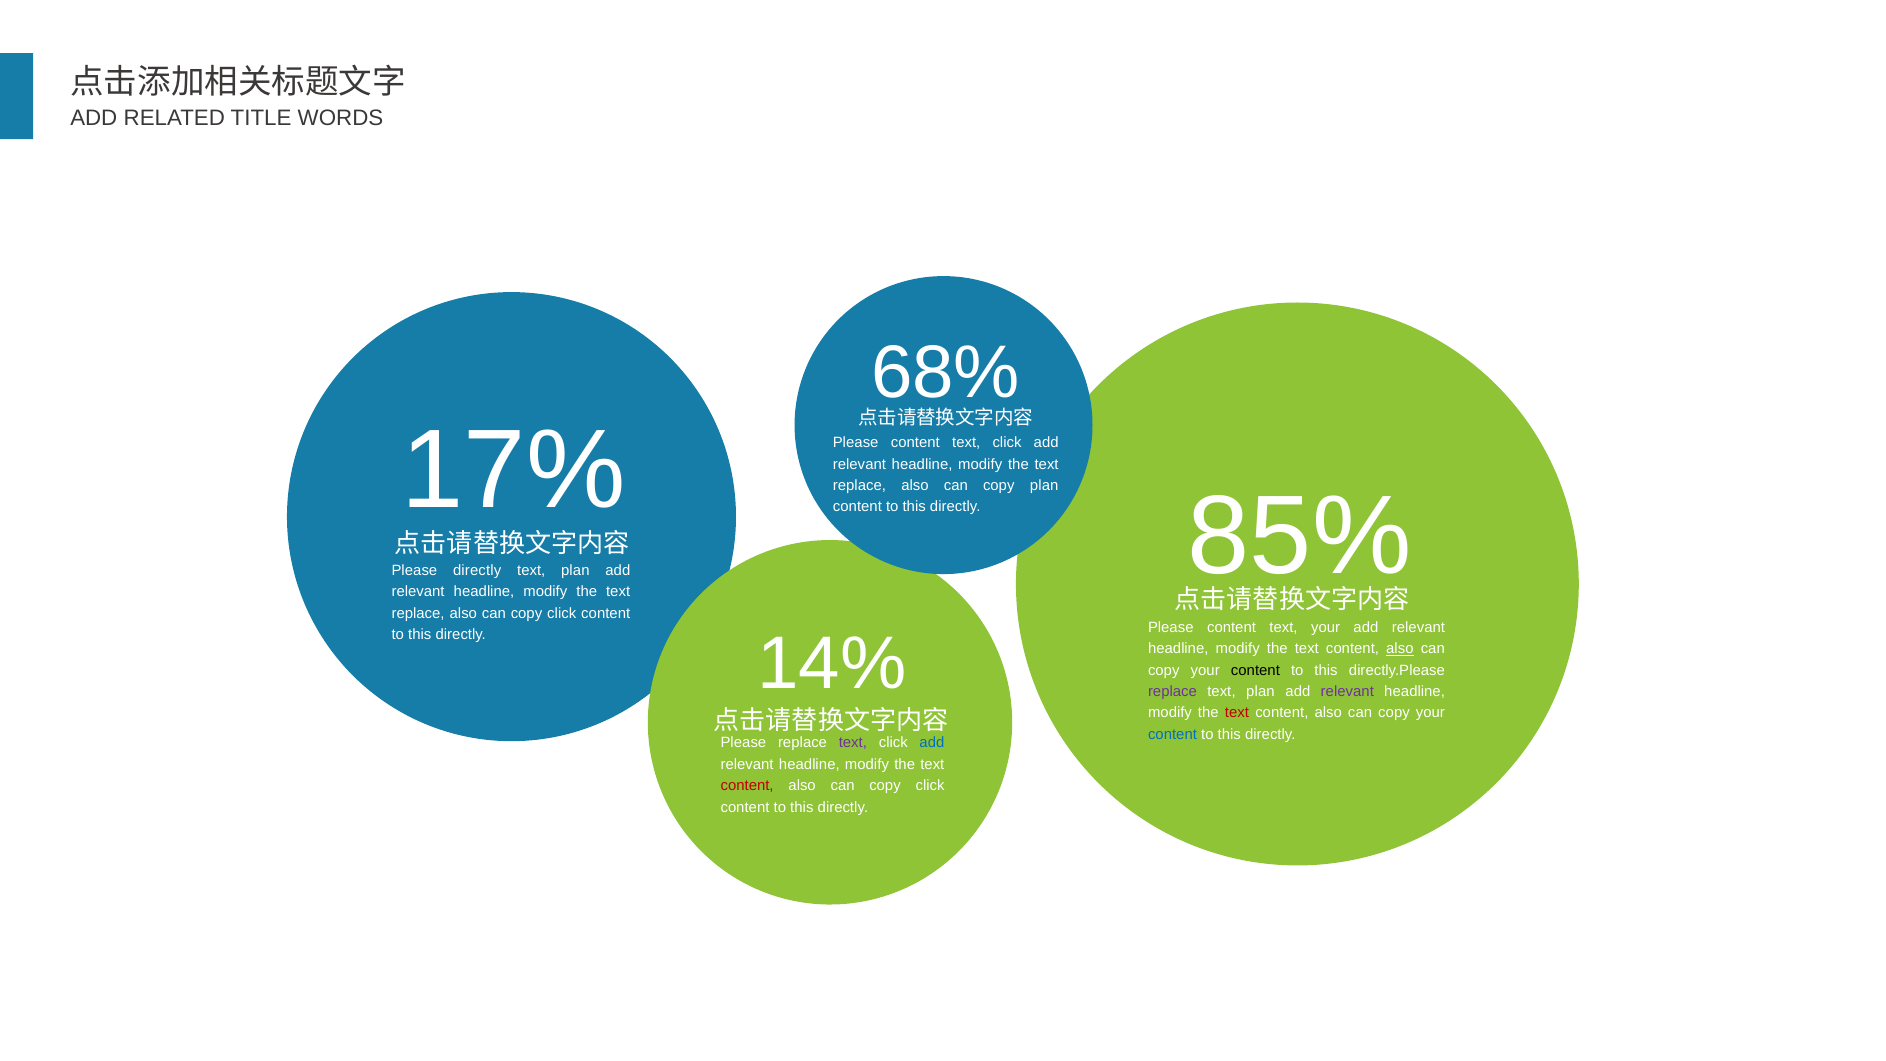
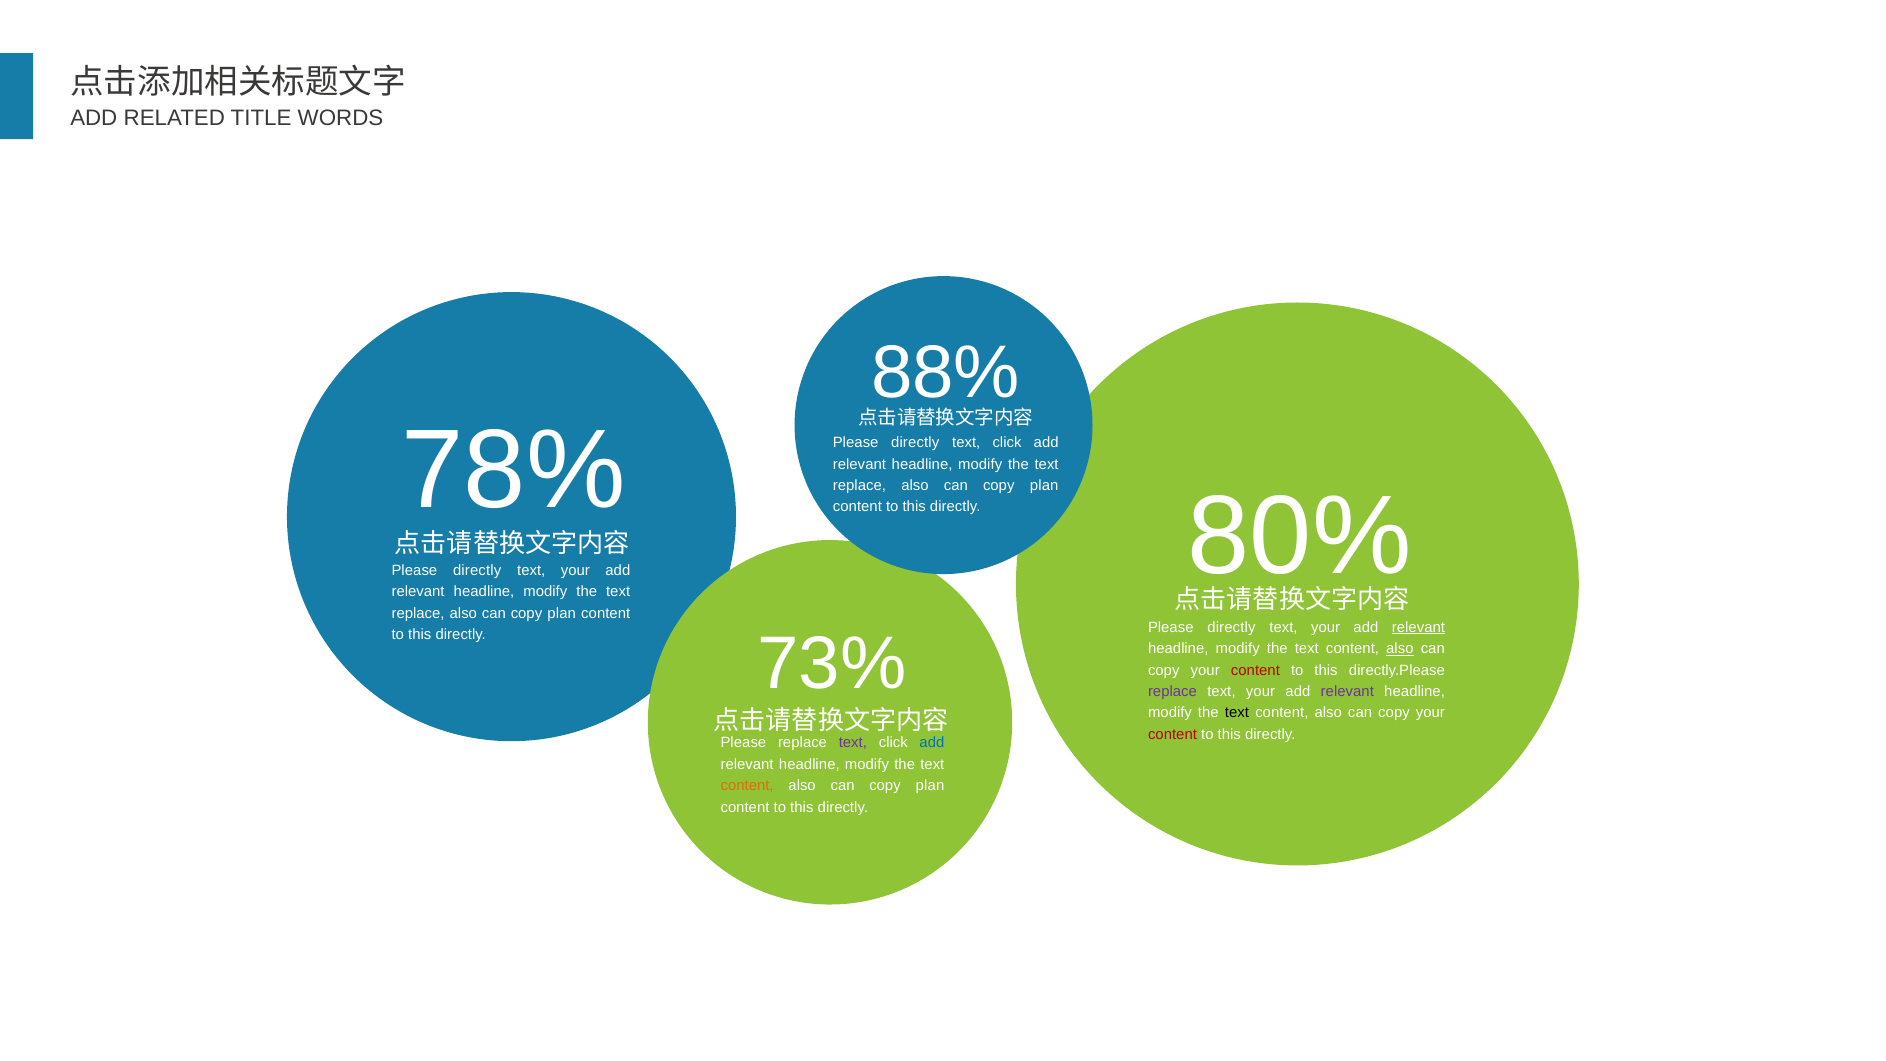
68%: 68% -> 88%
17%: 17% -> 78%
content at (915, 443): content -> directly
85%: 85% -> 80%
plan at (575, 570): plan -> your
click at (562, 613): click -> plan
content at (1231, 627): content -> directly
relevant at (1418, 627) underline: none -> present
14%: 14% -> 73%
content at (1255, 670) colour: black -> red
plan at (1260, 691): plan -> your
text at (1237, 713) colour: red -> black
content at (1172, 734) colour: blue -> red
content at (747, 786) colour: red -> orange
click at (930, 786): click -> plan
